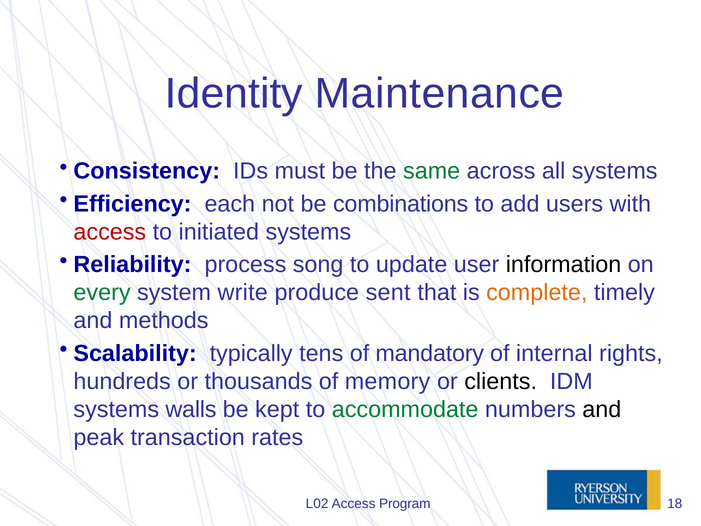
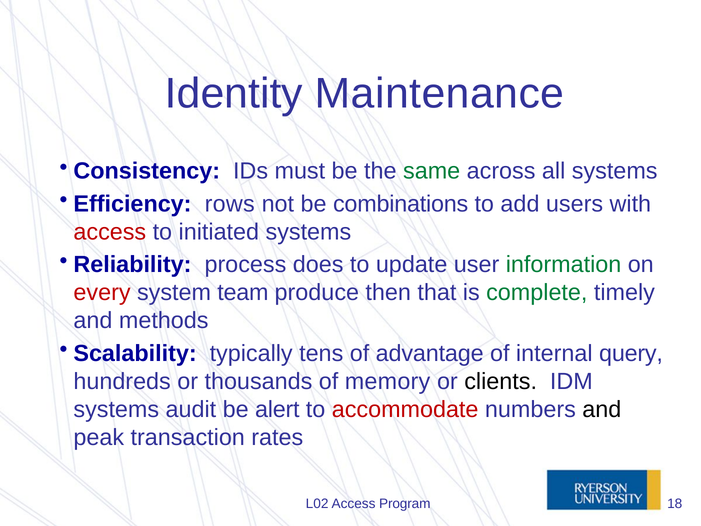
each: each -> rows
song: song -> does
information colour: black -> green
every colour: green -> red
write: write -> team
sent: sent -> then
complete colour: orange -> green
mandatory: mandatory -> advantage
rights: rights -> query
walls: walls -> audit
kept: kept -> alert
accommodate colour: green -> red
